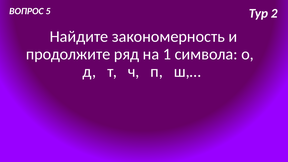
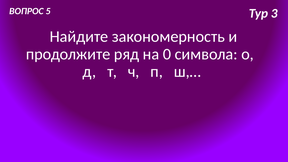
2: 2 -> 3
1: 1 -> 0
